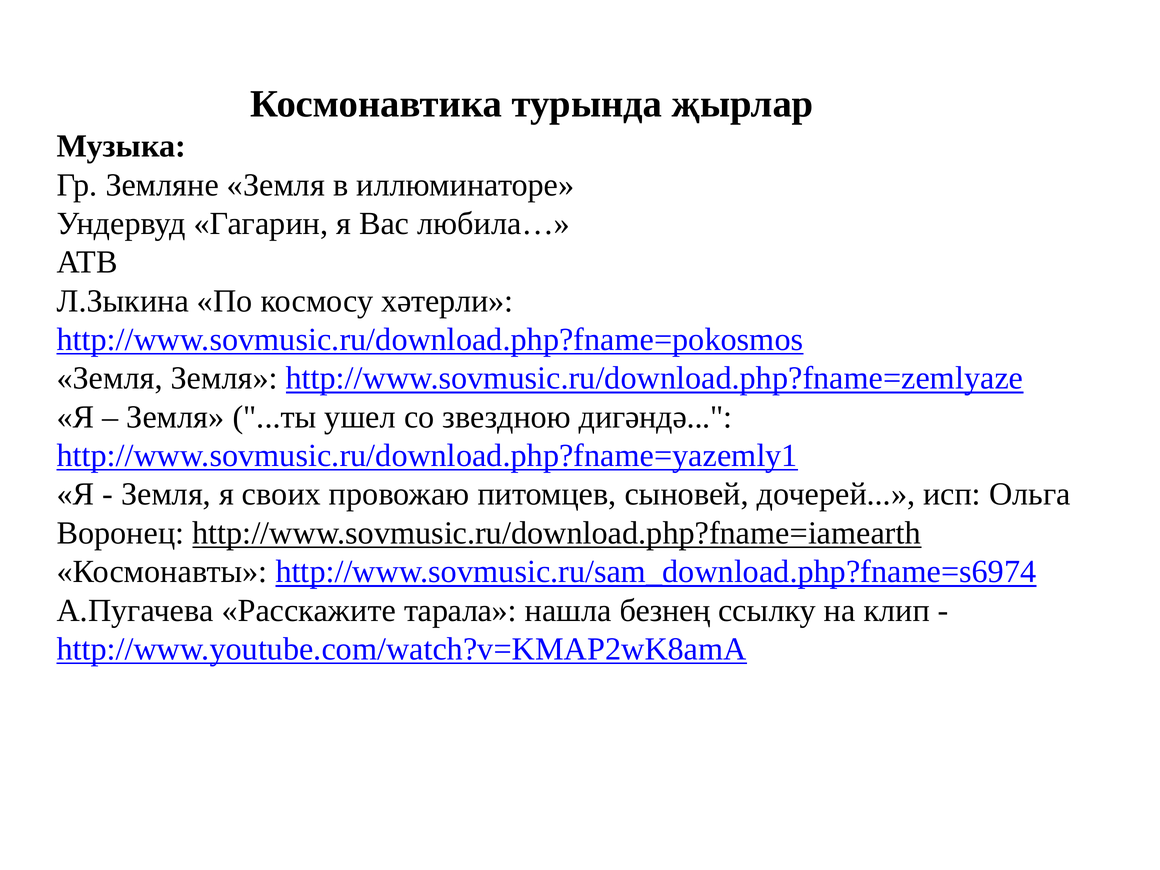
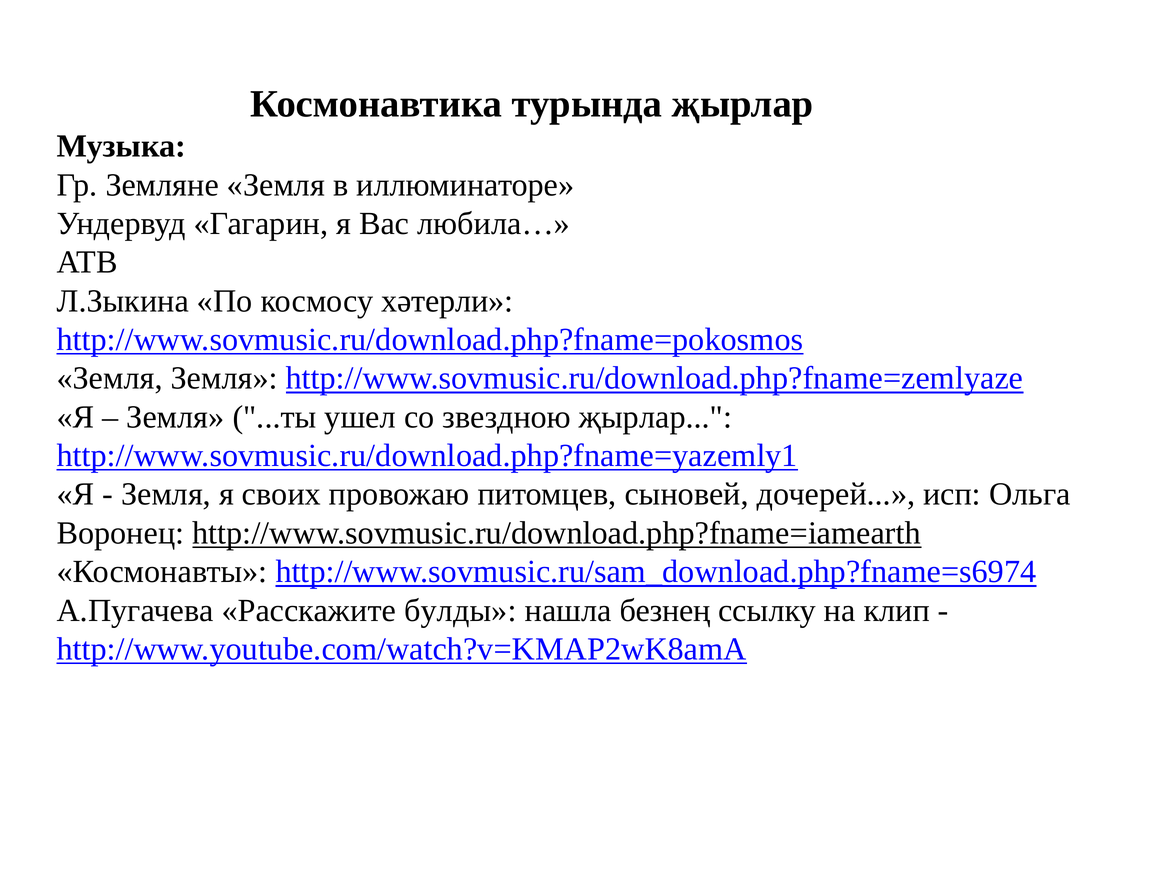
звездною дигәндә: дигәндә -> җырлар
тарала: тарала -> булды
